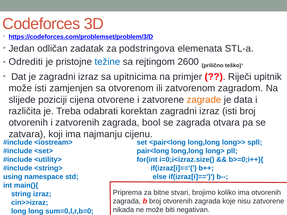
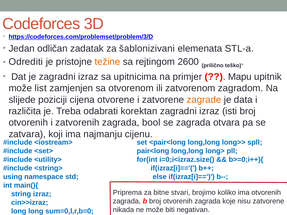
podstringova: podstringova -> šablonizivani
težine colour: blue -> orange
Riječi: Riječi -> Mapu
može isti: isti -> list
